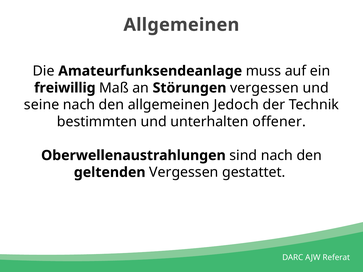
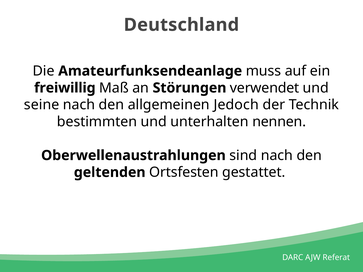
Allgemeinen at (181, 25): Allgemeinen -> Deutschland
Störungen vergessen: vergessen -> verwendet
offener: offener -> nennen
geltenden Vergessen: Vergessen -> Ortsfesten
